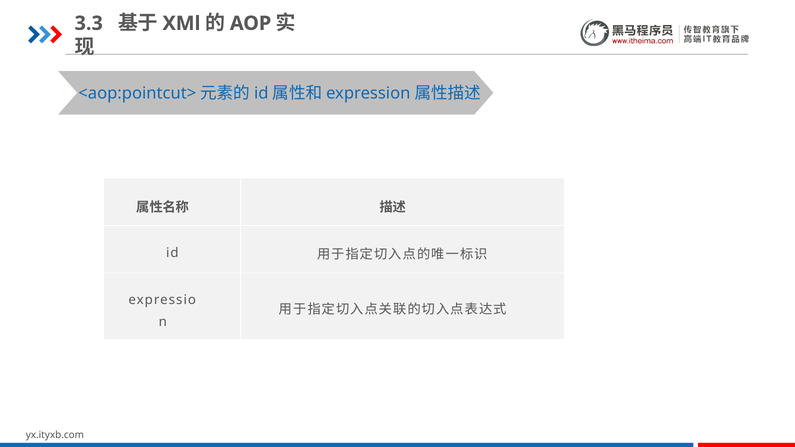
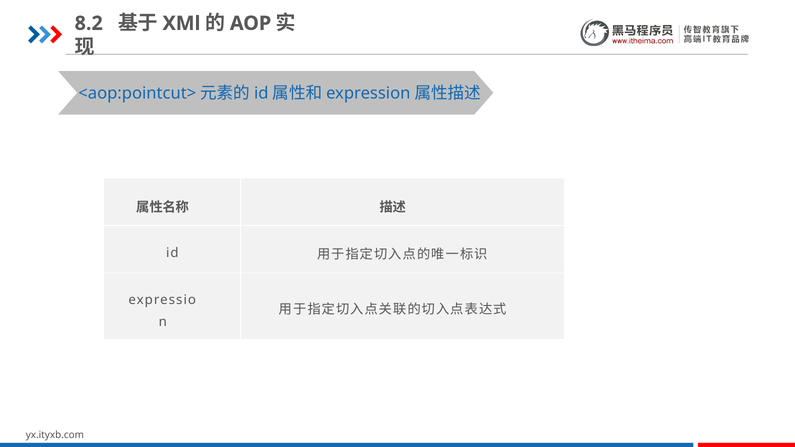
3.3: 3.3 -> 8.2
